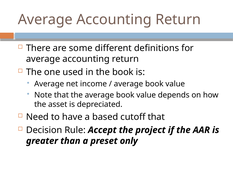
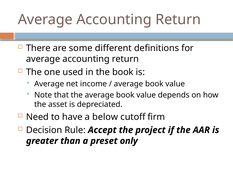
based: based -> below
cutoff that: that -> firm
